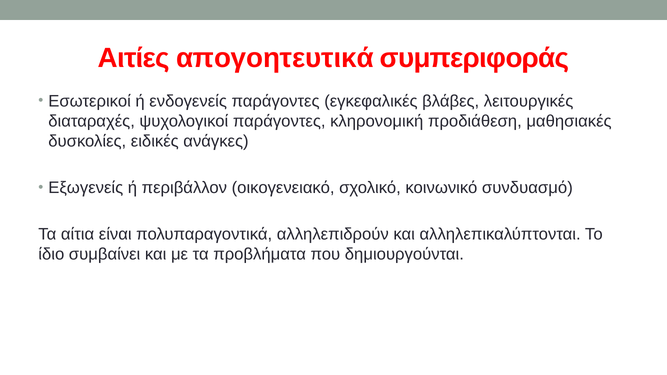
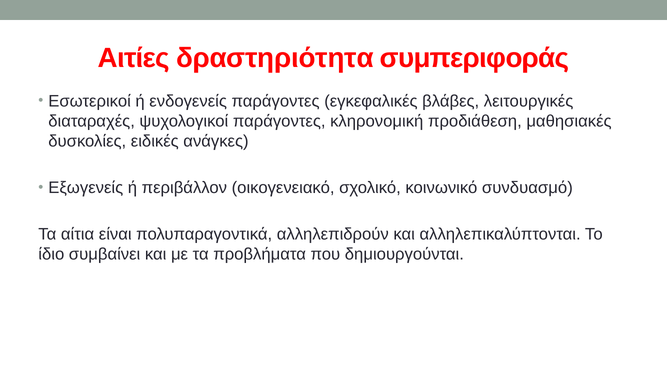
απογοητευτικά: απογοητευτικά -> δραστηριότητα
